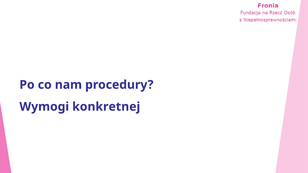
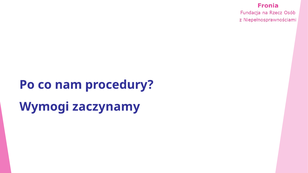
konkretnej: konkretnej -> zaczynamy
